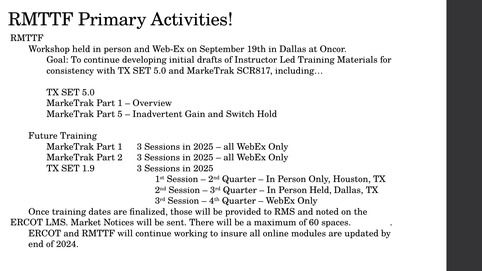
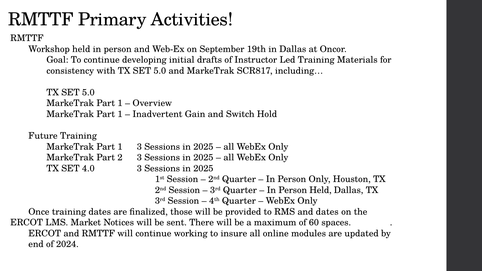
5 at (120, 114): 5 -> 1
1.9: 1.9 -> 4.0
and noted: noted -> dates
